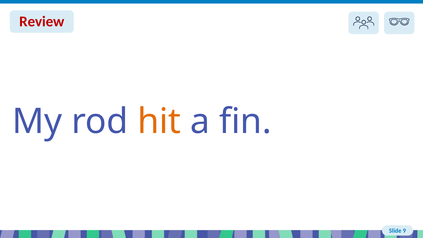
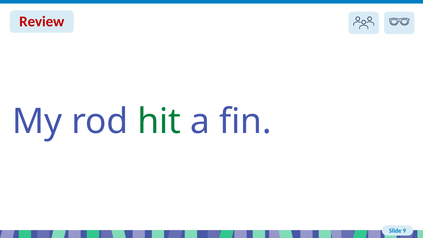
hit colour: orange -> green
